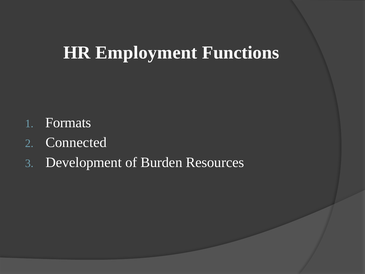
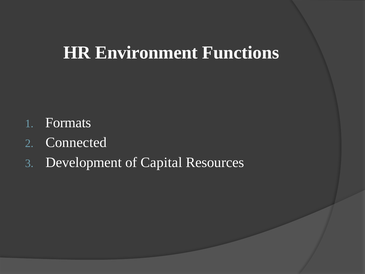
Employment: Employment -> Environment
Burden: Burden -> Capital
